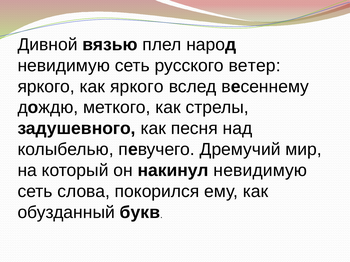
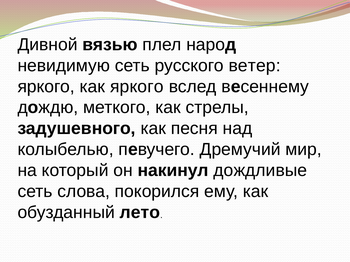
накинул невидимую: невидимую -> дождливые
букв: букв -> лето
